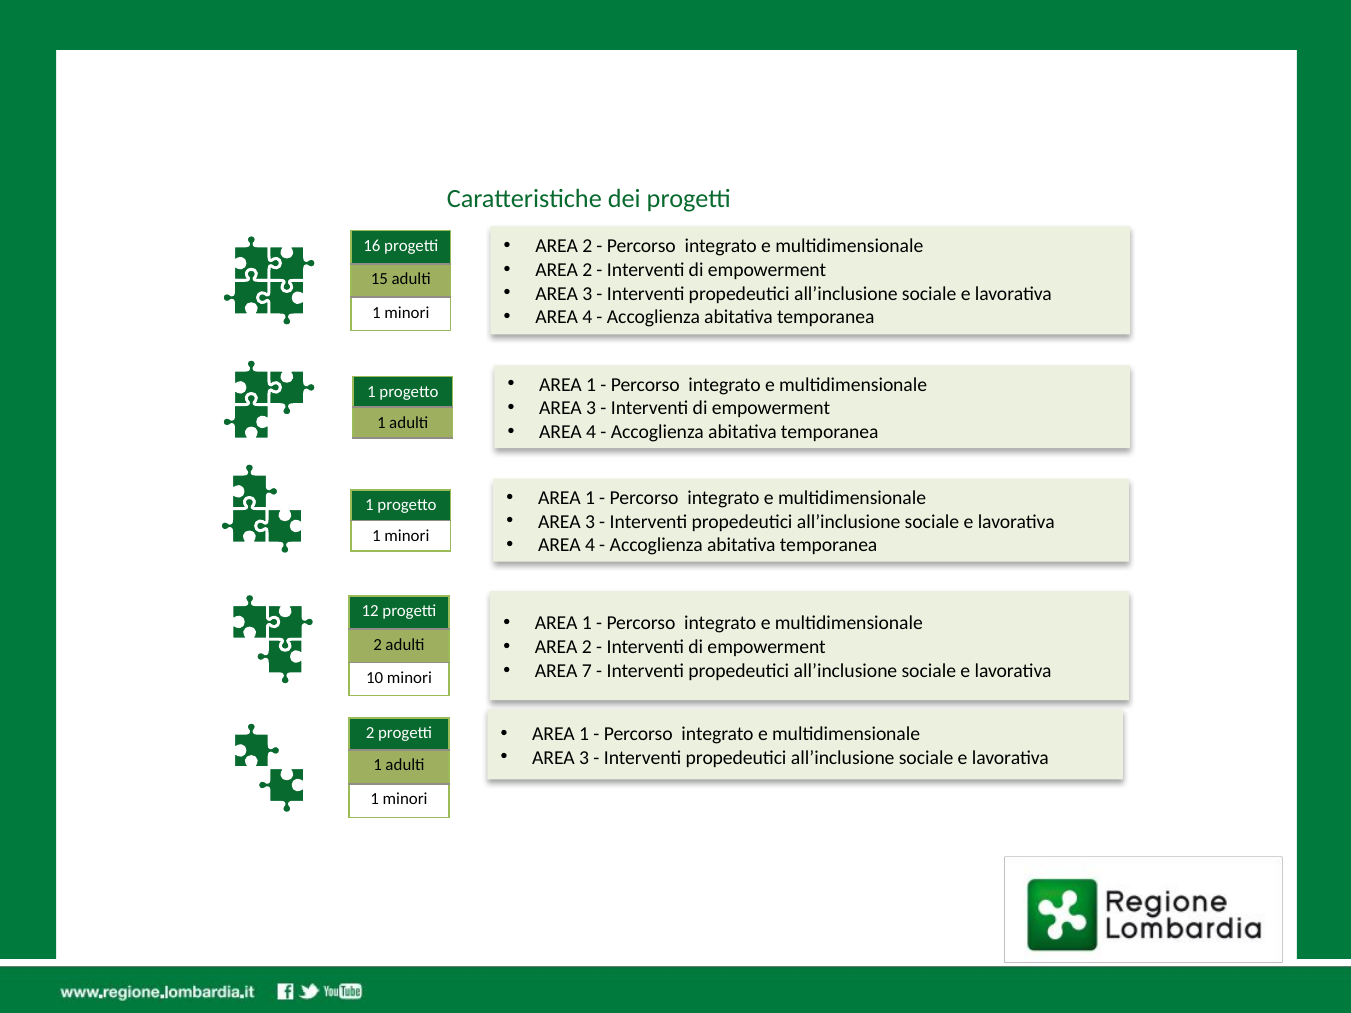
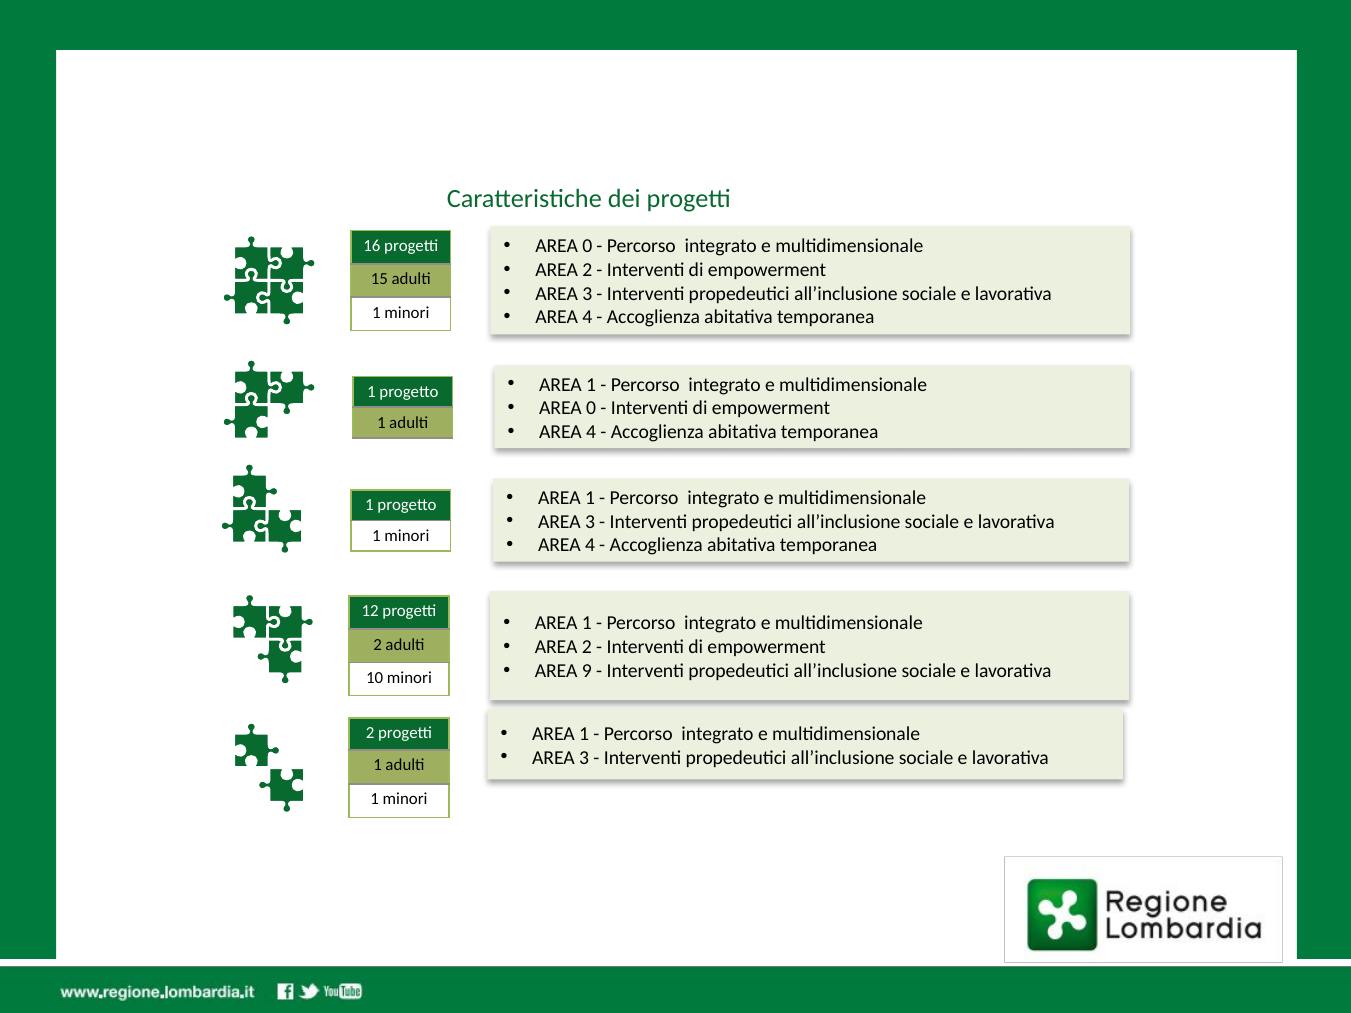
2 at (587, 246): 2 -> 0
3 at (591, 408): 3 -> 0
7: 7 -> 9
